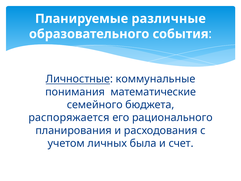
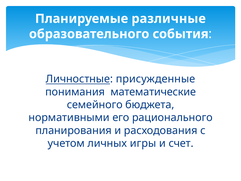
коммунальные: коммунальные -> присужденные
распоряжается: распоряжается -> нормативными
была: была -> игры
